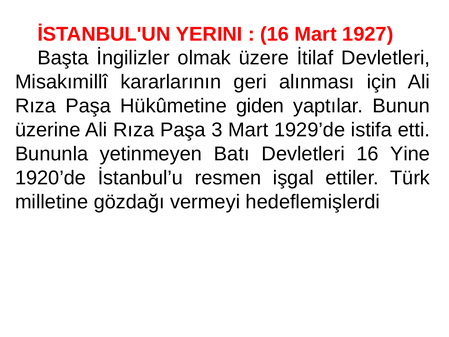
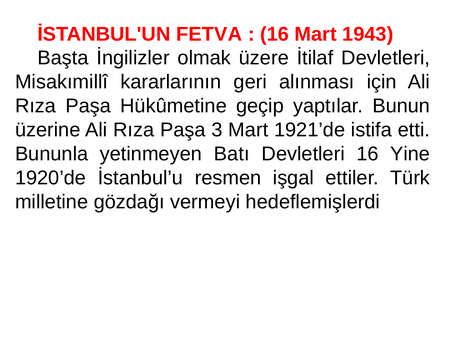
YERINI: YERINI -> FETVA
1927: 1927 -> 1943
giden: giden -> geçip
1929’de: 1929’de -> 1921’de
